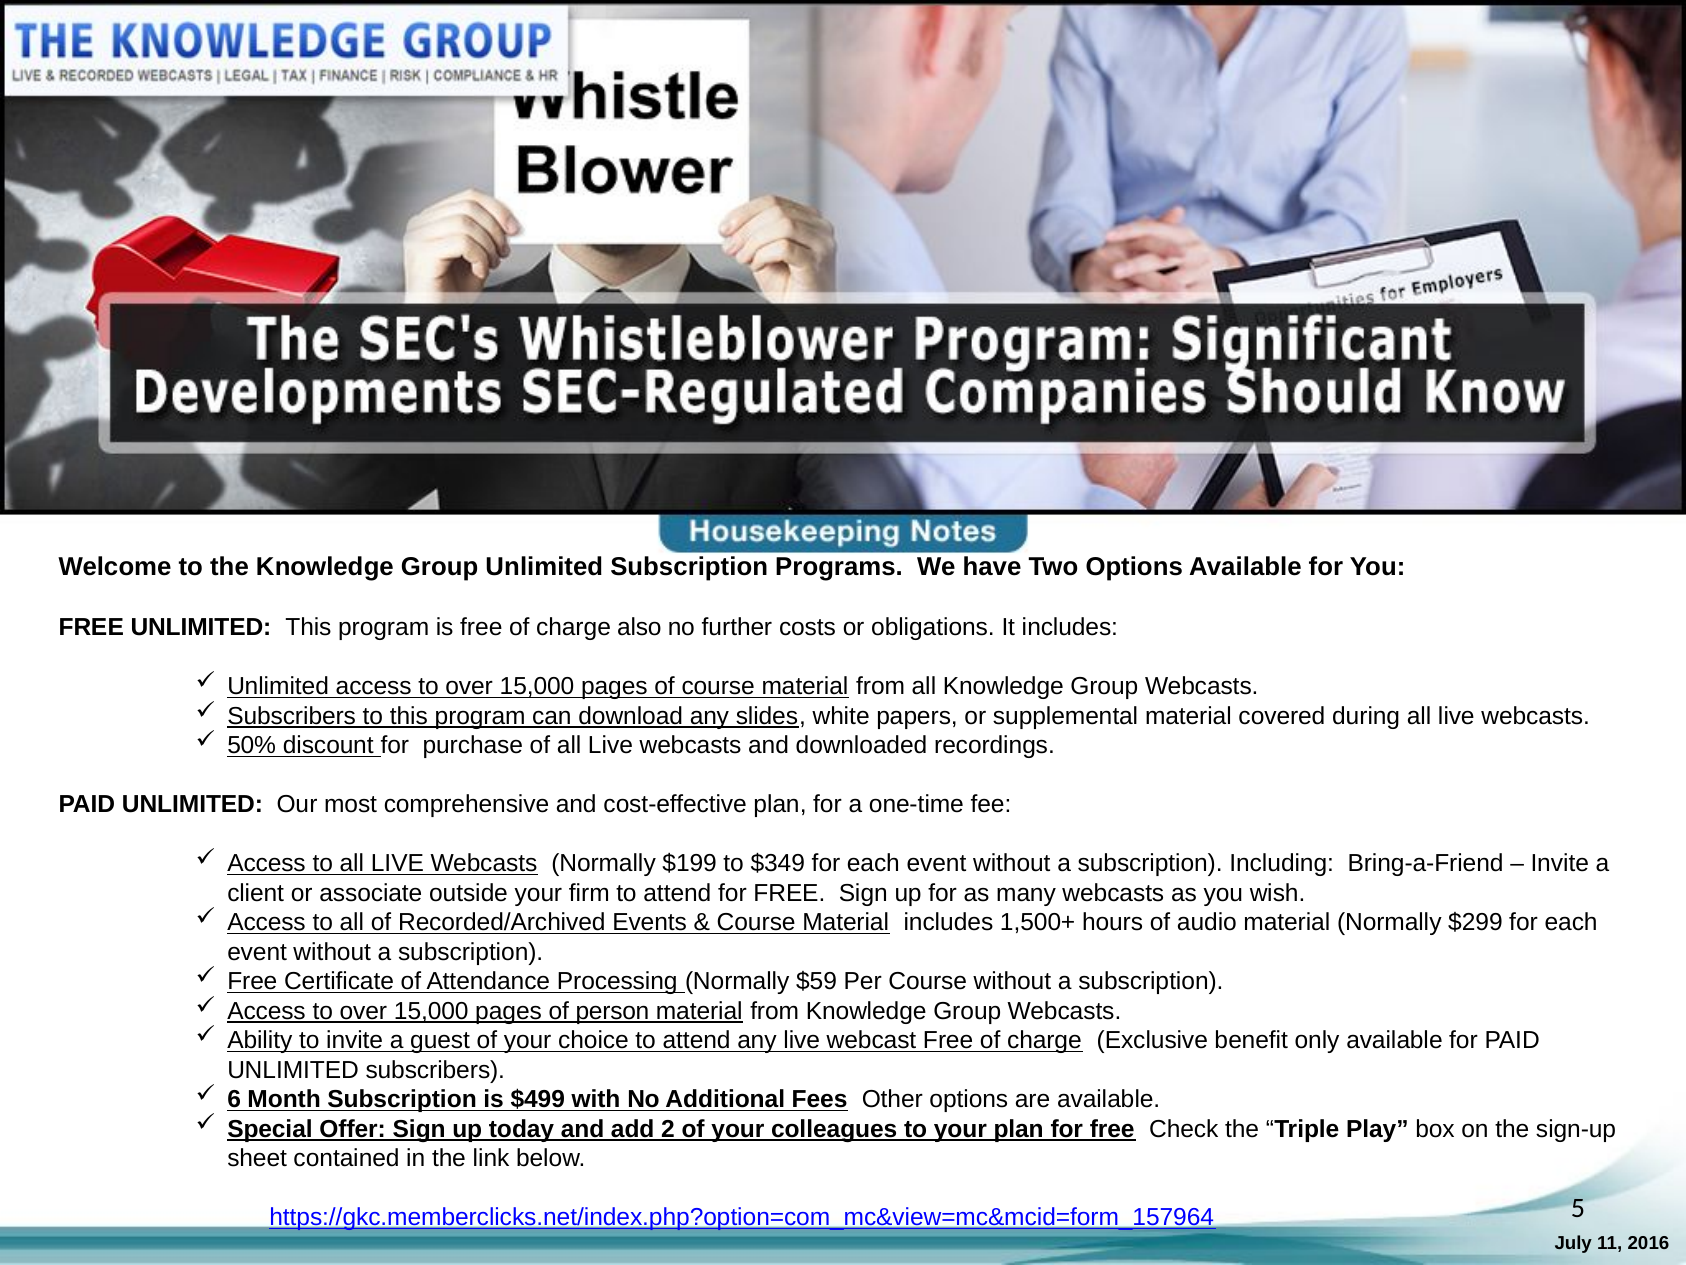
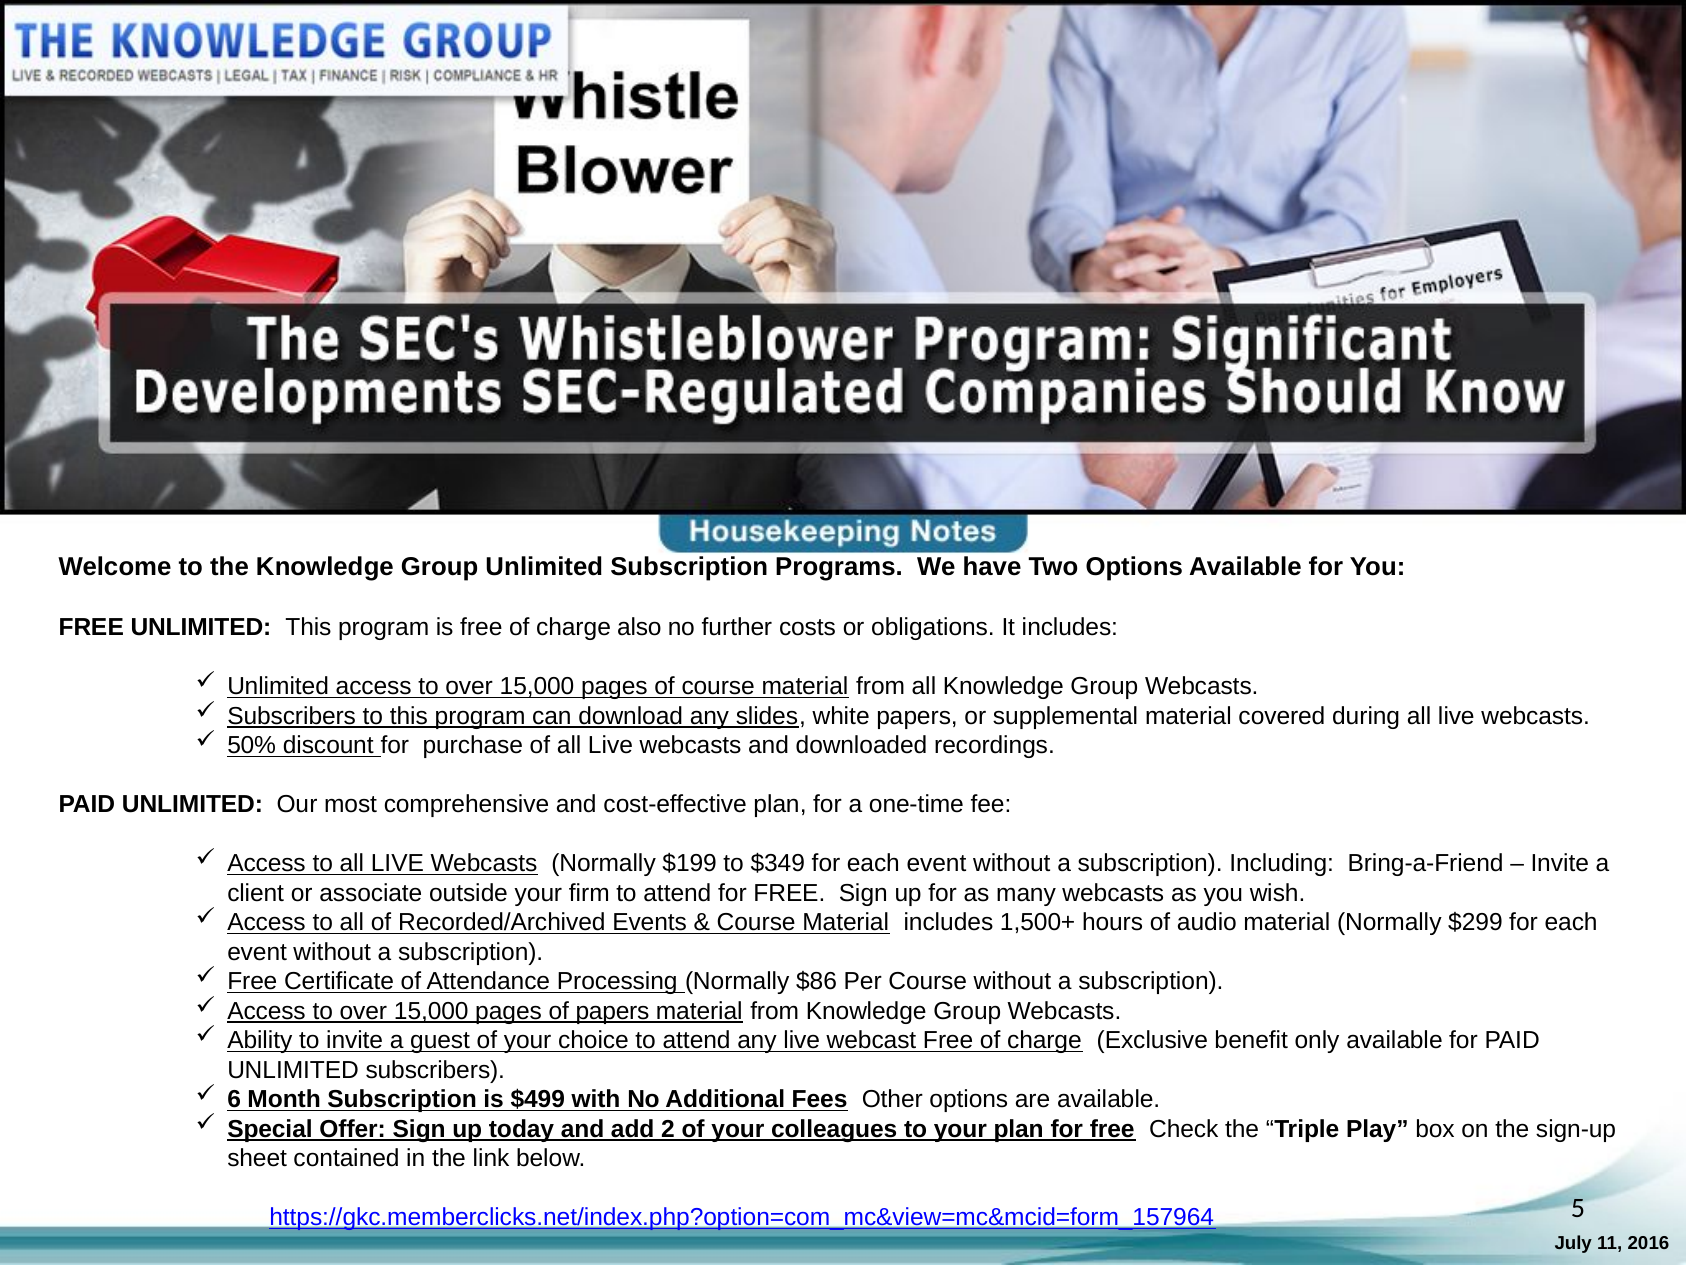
$59: $59 -> $86
of person: person -> papers
